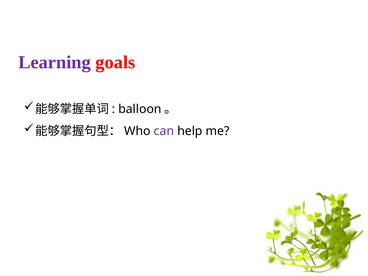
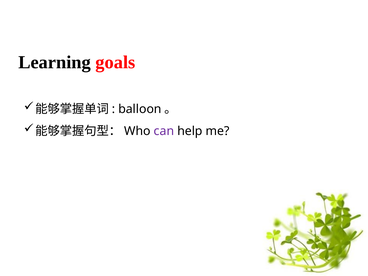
Learning colour: purple -> black
